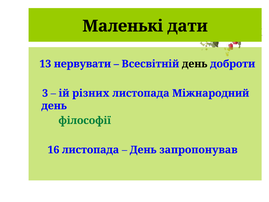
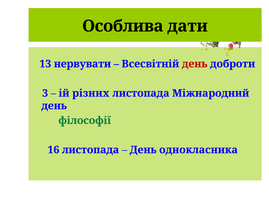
Маленькі: Маленькі -> Особлива
день at (195, 64) colour: black -> red
запропонував: запропонував -> однокласника
